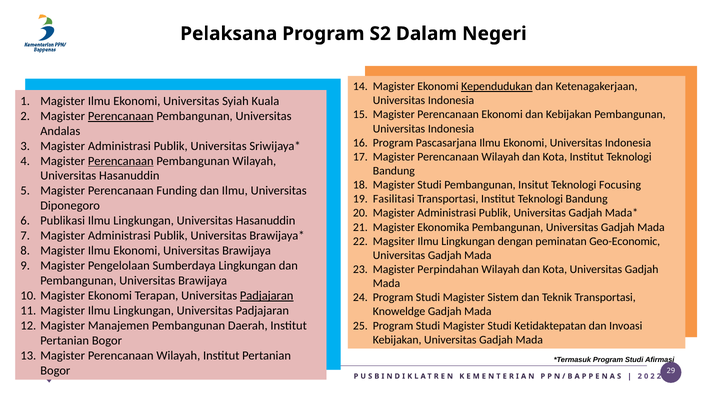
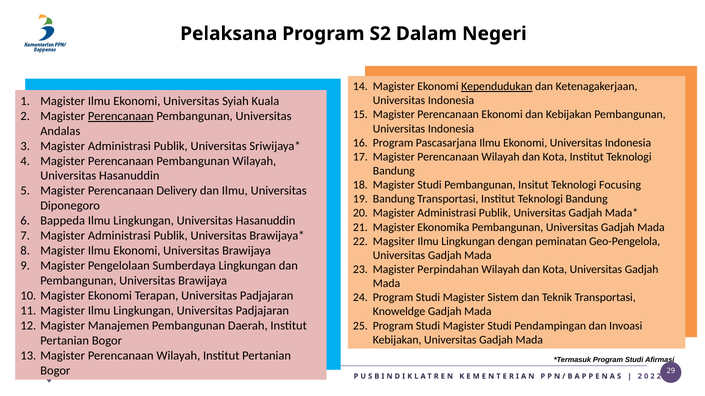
Perencanaan at (121, 161) underline: present -> none
Funding: Funding -> Delivery
Fasilitasi at (394, 199): Fasilitasi -> Bandung
Publikasi: Publikasi -> Bappeda
Geo-Economic: Geo-Economic -> Geo-Pengelola
Padjajaran at (267, 296) underline: present -> none
Ketidaktepatan: Ketidaktepatan -> Pendampingan
